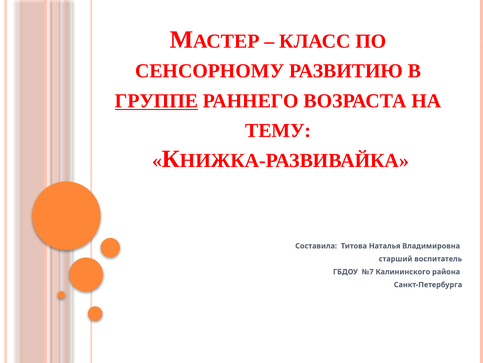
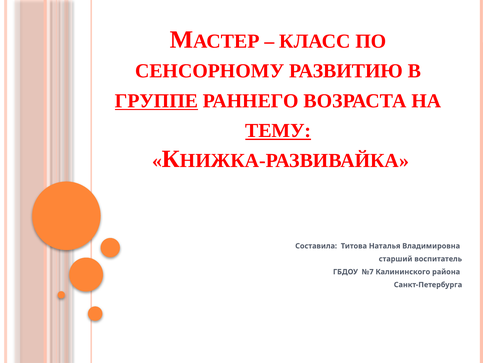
ТЕМУ underline: none -> present
